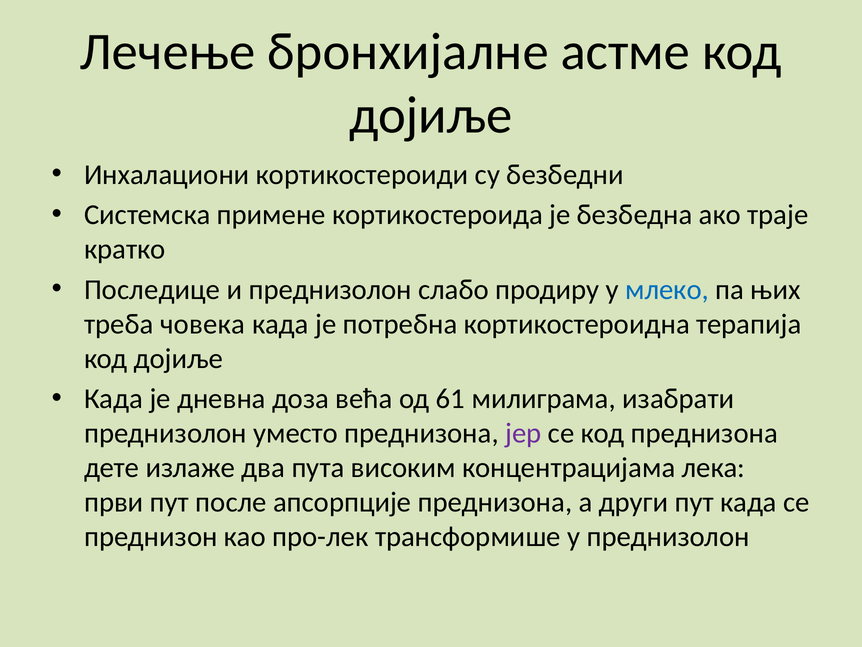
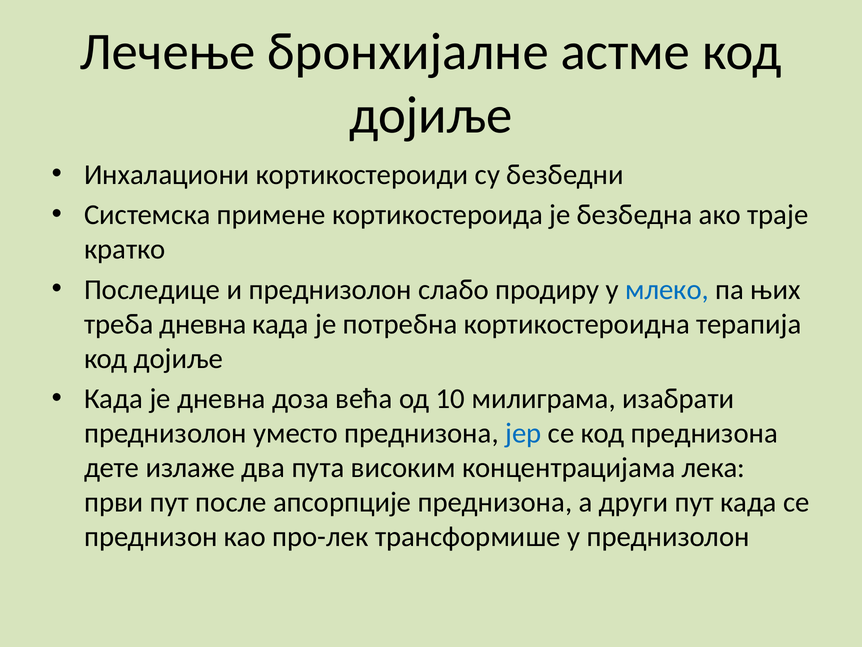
треба човека: човека -> дневна
61: 61 -> 10
јер colour: purple -> blue
